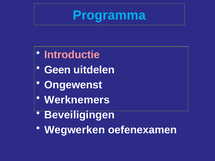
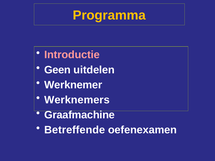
Programma colour: light blue -> yellow
Ongewenst: Ongewenst -> Werknemer
Beveiligingen: Beveiligingen -> Graafmachine
Wegwerken: Wegwerken -> Betreffende
